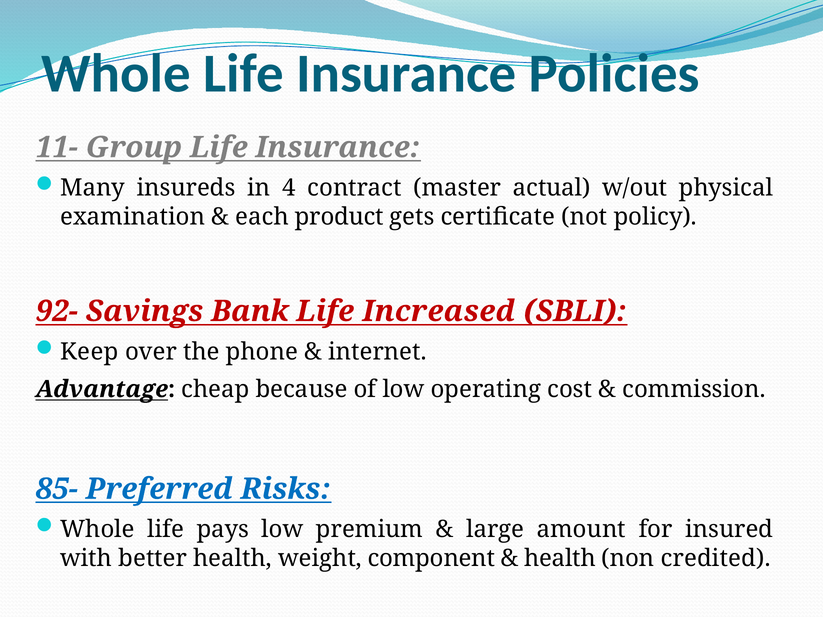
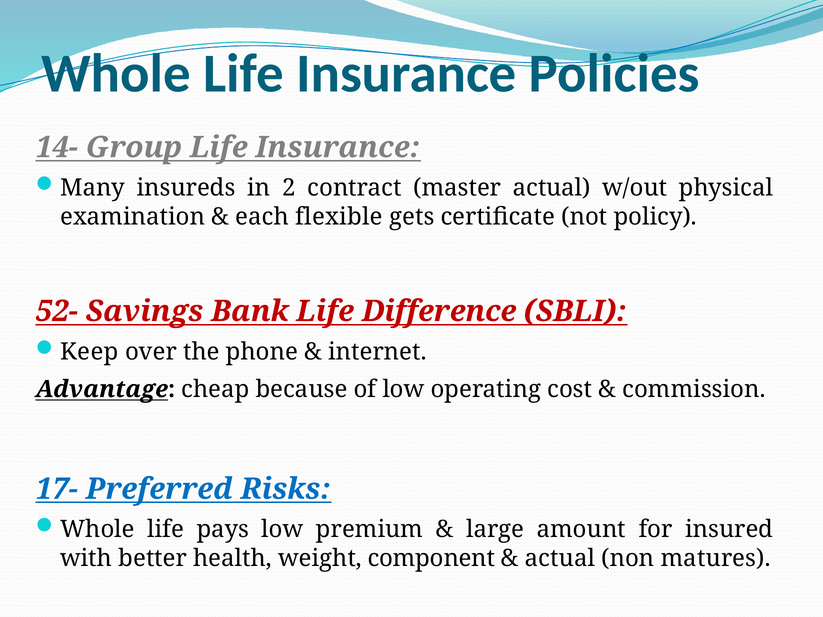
11-: 11- -> 14-
4: 4 -> 2
product: product -> flexible
92-: 92- -> 52-
Increased: Increased -> Difference
85-: 85- -> 17-
health at (560, 558): health -> actual
credited: credited -> matures
